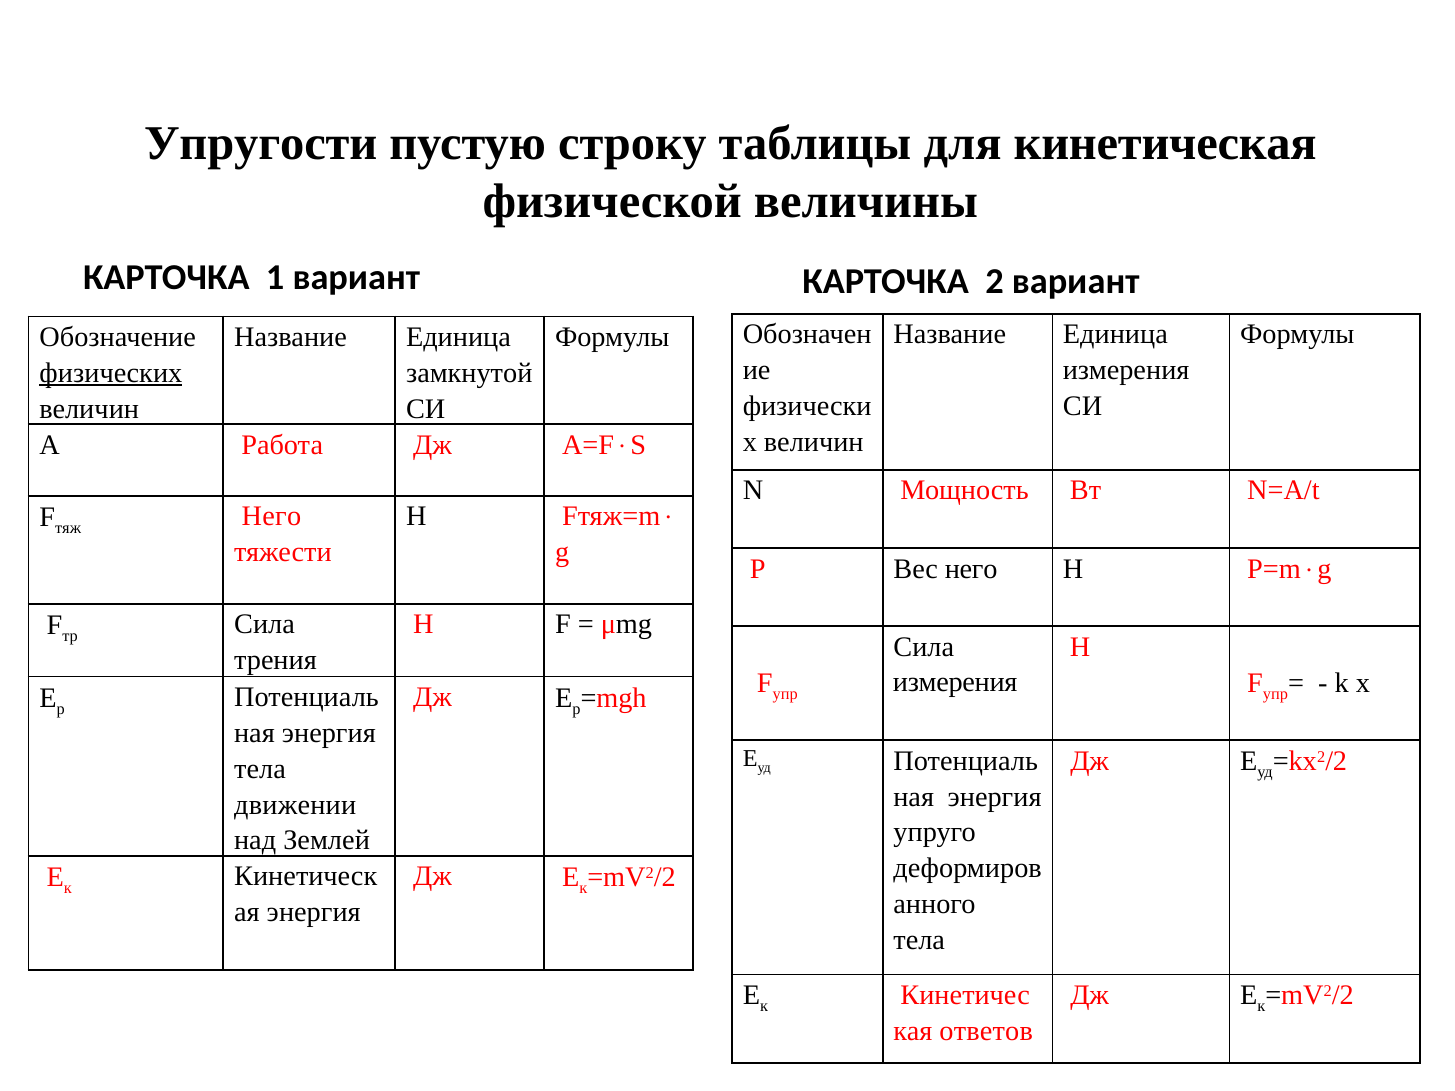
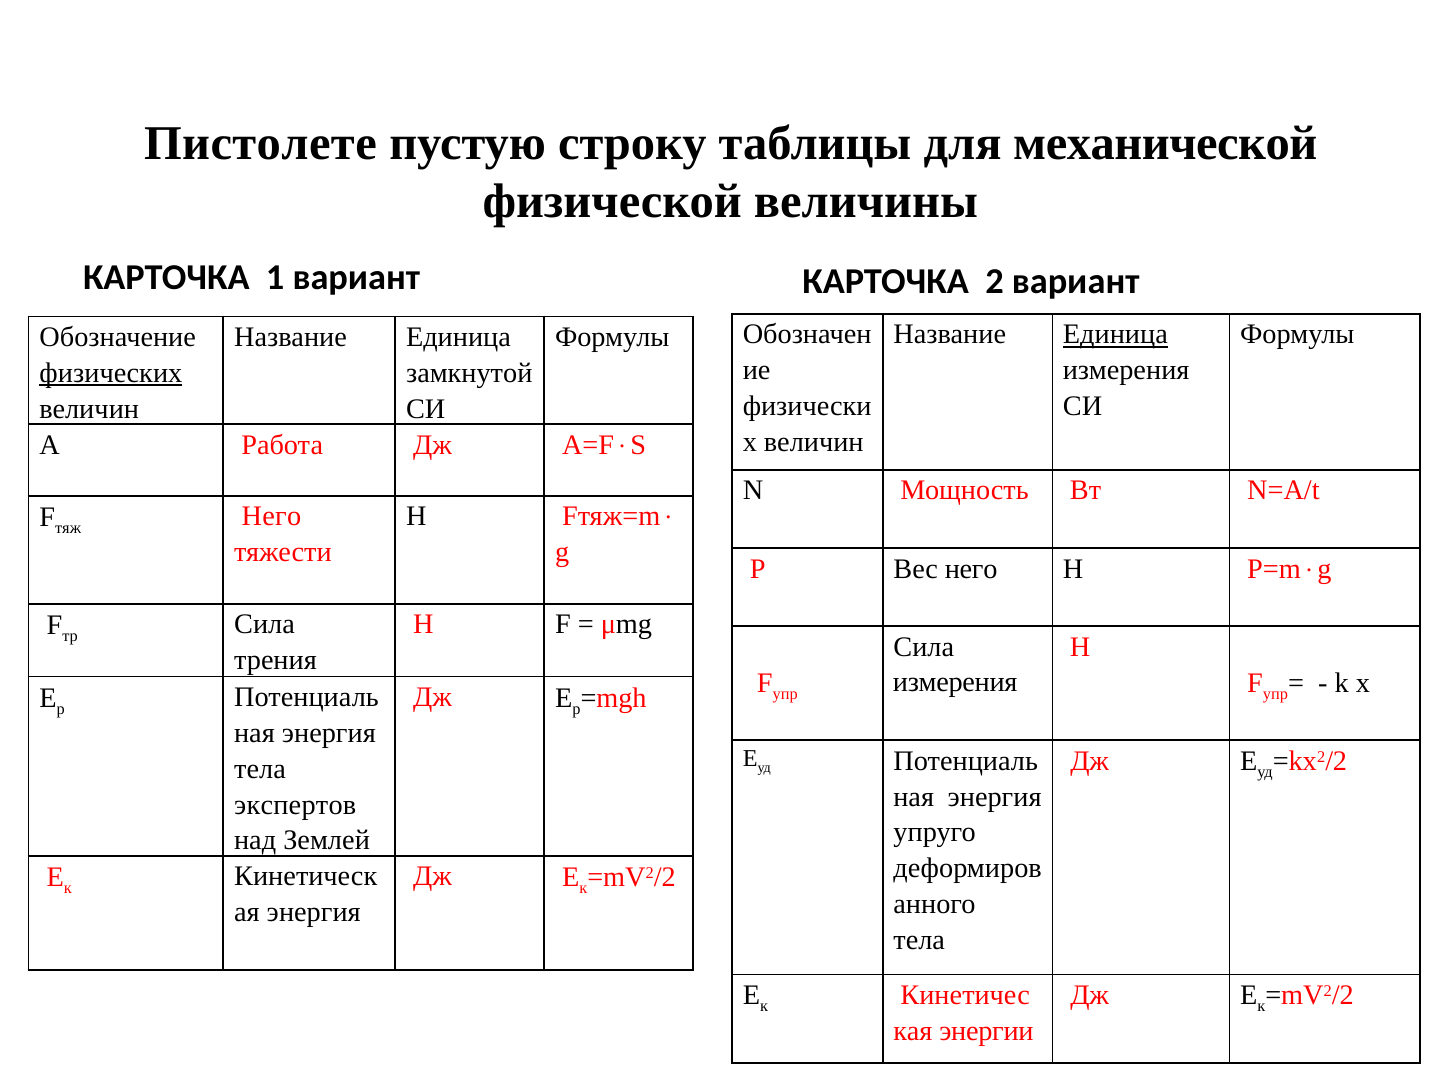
Упругости: Упругости -> Пистолете
кинетическая: кинетическая -> механической
Единица at (1115, 335) underline: none -> present
движении: движении -> экспертов
ответов: ответов -> энергии
